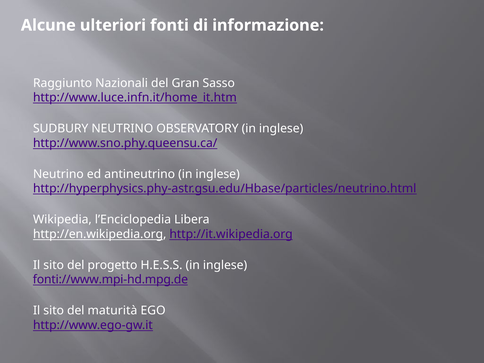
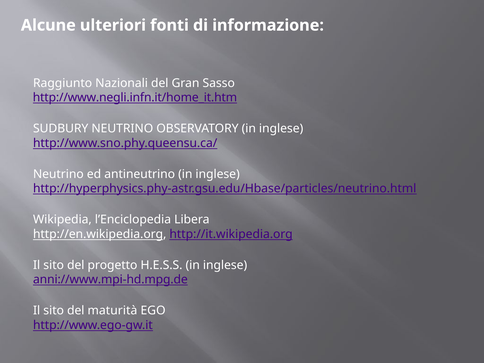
http://www.luce.infn.it/home_it.htm: http://www.luce.infn.it/home_it.htm -> http://www.negli.infn.it/home_it.htm
fonti://www.mpi-hd.mpg.de: fonti://www.mpi-hd.mpg.de -> anni://www.mpi-hd.mpg.de
